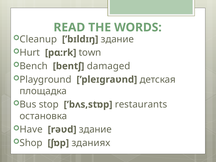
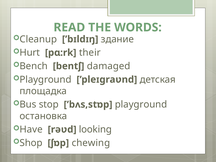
town: town -> their
’bʌs‚stɒp restaurants: restaurants -> playground
rəʋd здание: здание -> looking
зданиях: зданиях -> chewing
